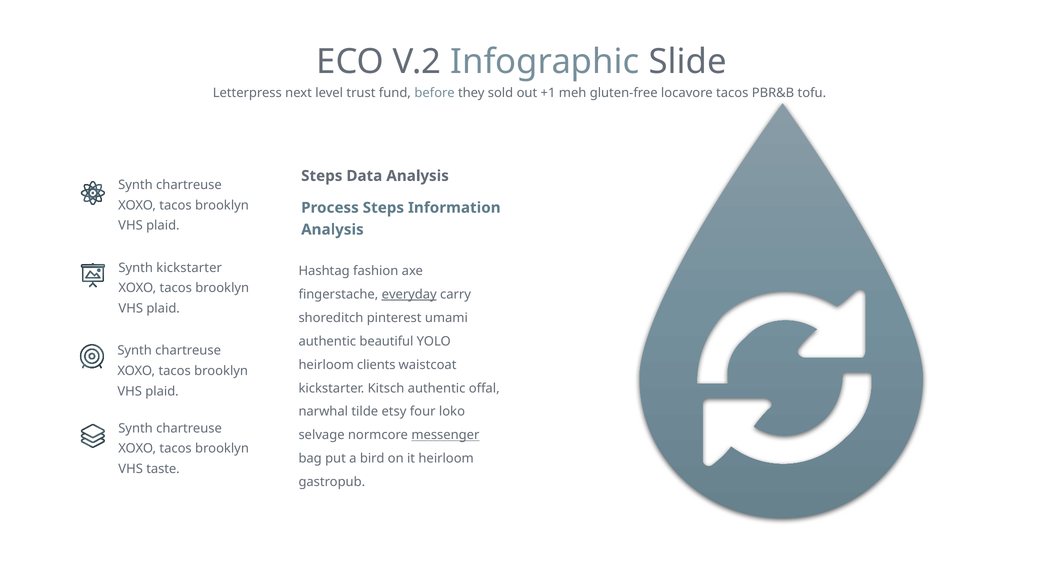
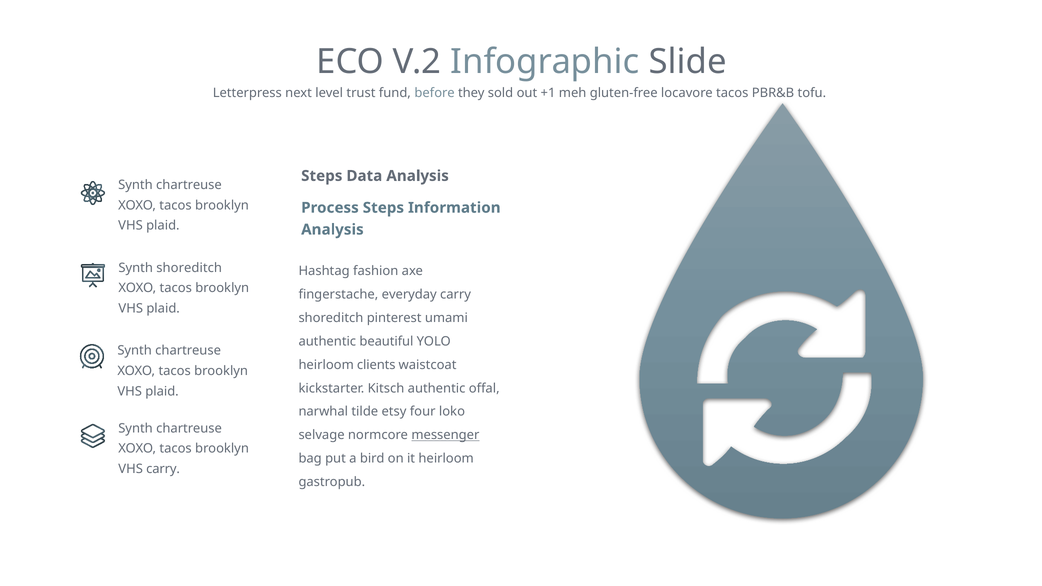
Synth kickstarter: kickstarter -> shoreditch
everyday underline: present -> none
VHS taste: taste -> carry
